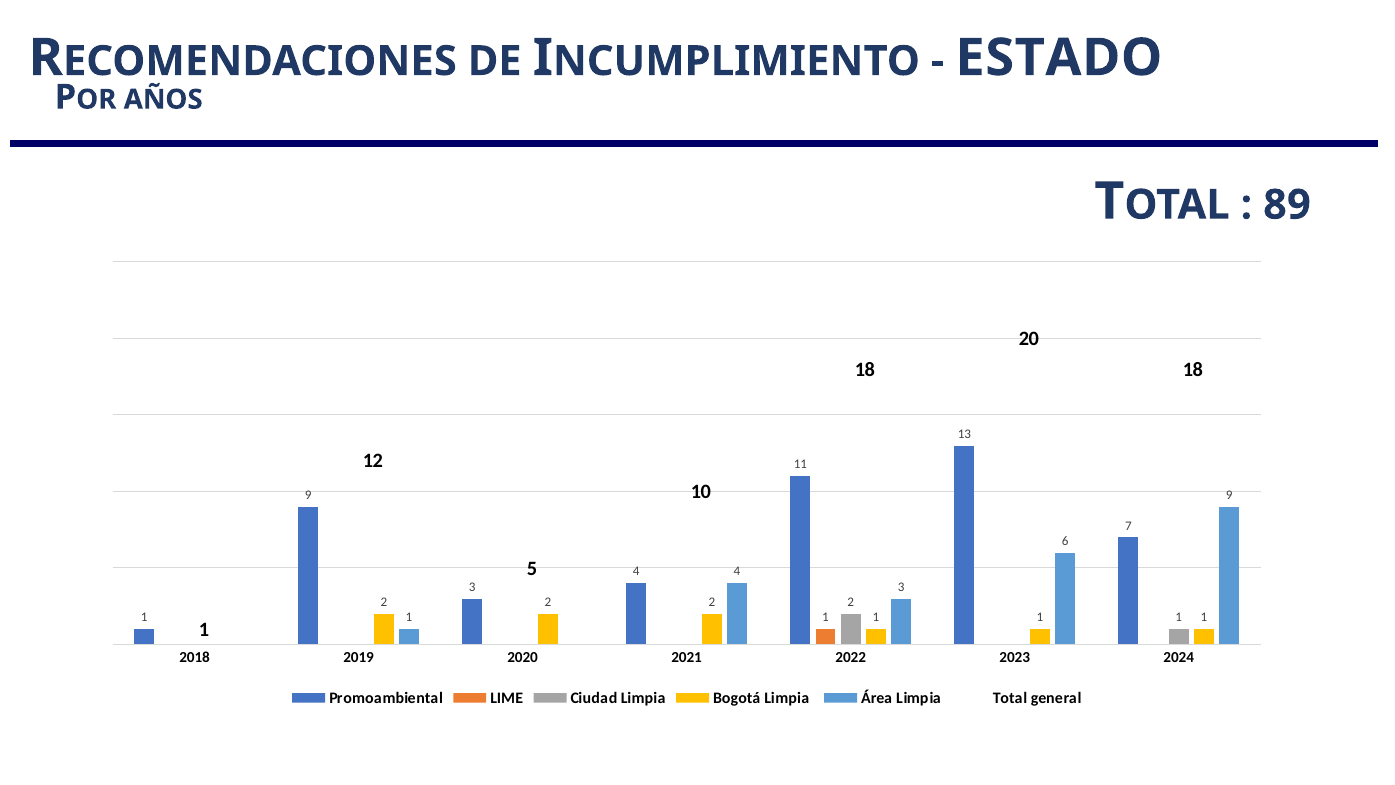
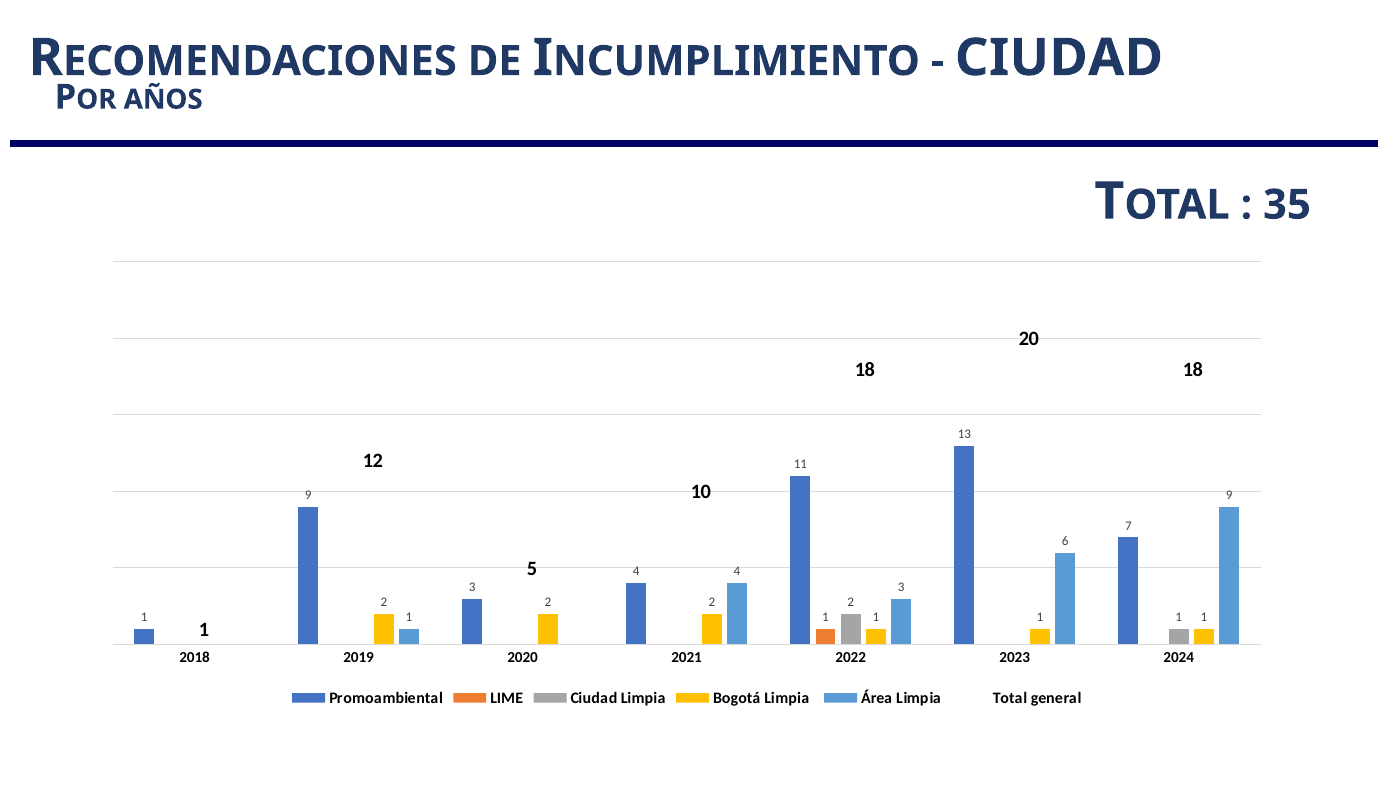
ESTADO at (1059, 58): ESTADO -> CIUDAD
89: 89 -> 35
